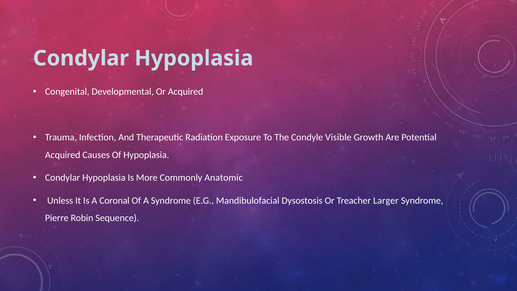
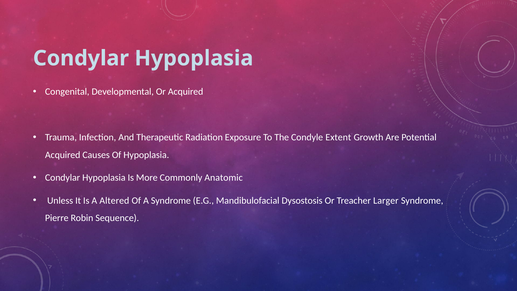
Visible: Visible -> Extent
Coronal: Coronal -> Altered
